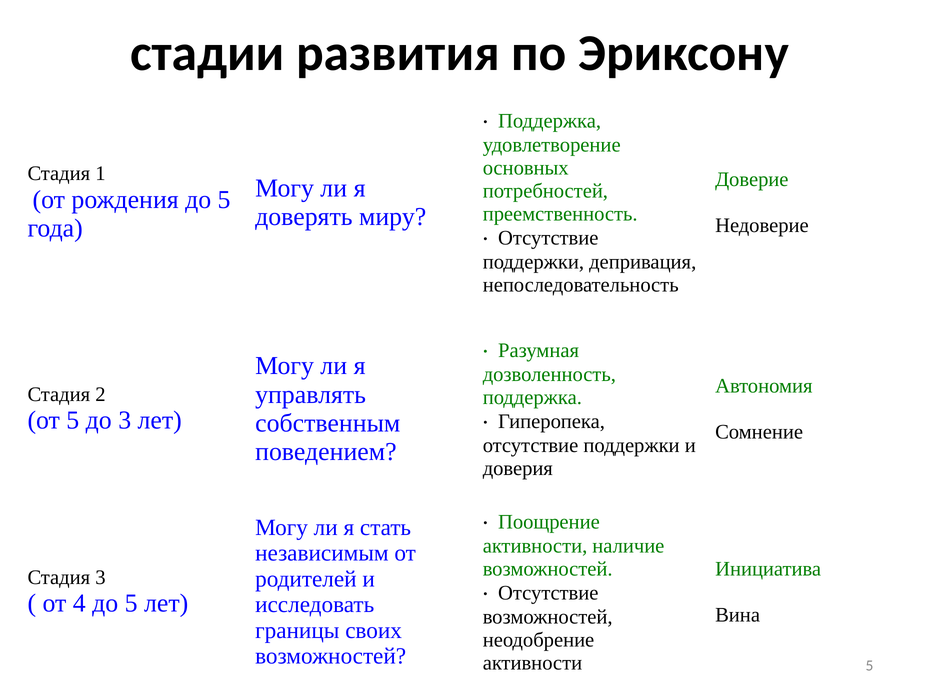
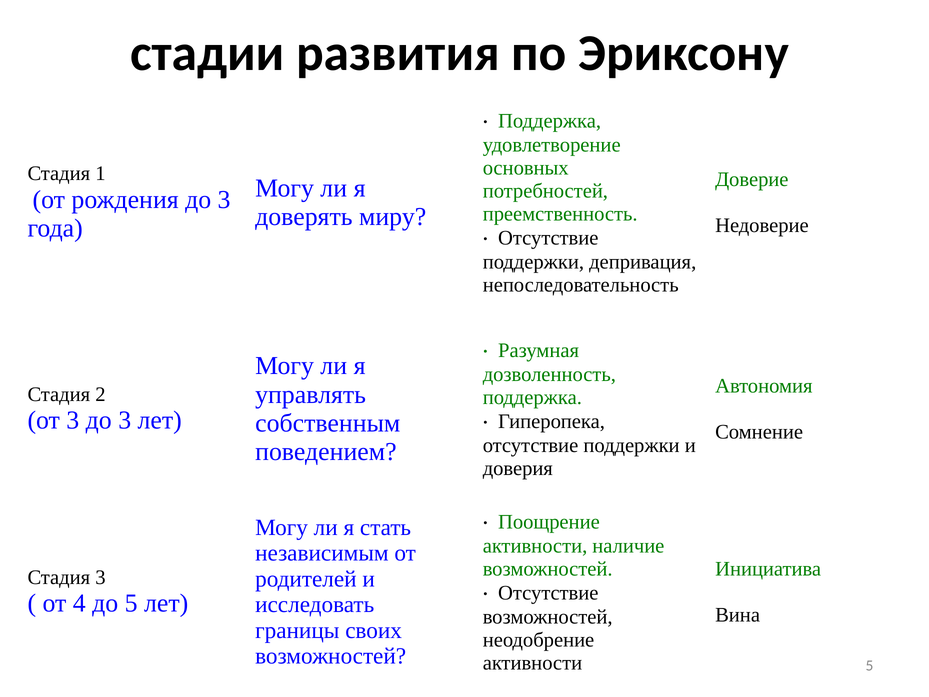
рождения до 5: 5 -> 3
от 5: 5 -> 3
